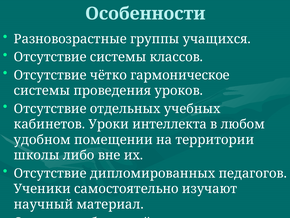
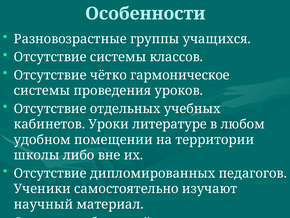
интеллекта: интеллекта -> литературе
